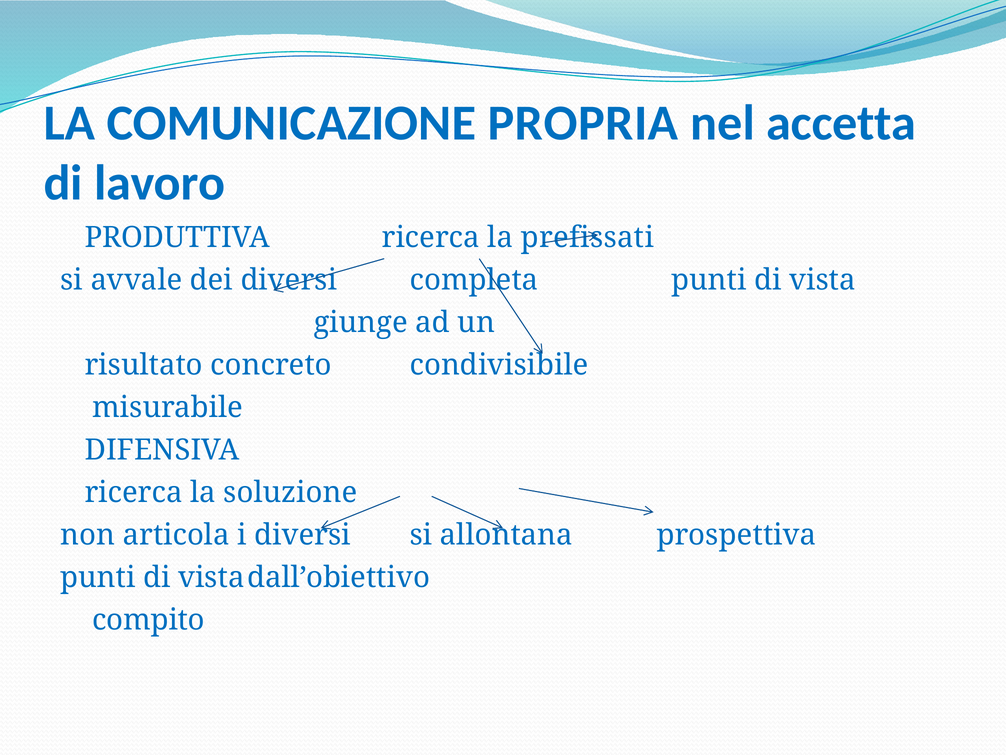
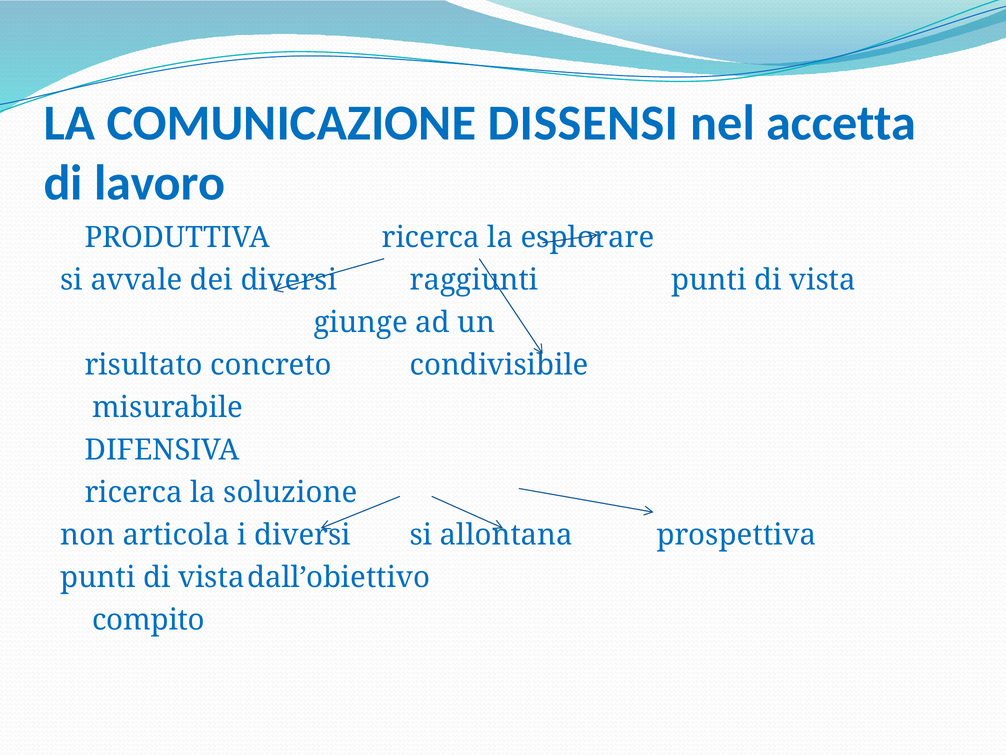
PROPRIA: PROPRIA -> DISSENSI
prefissati: prefissati -> esplorare
completa: completa -> raggiunti
